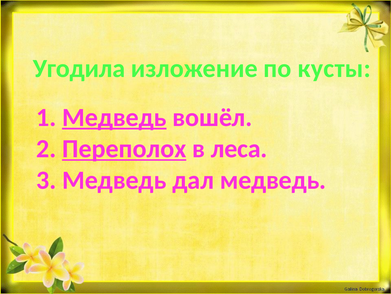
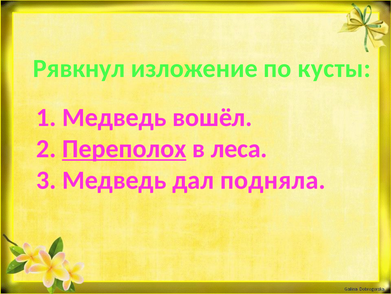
Угодила: Угодила -> Рявкнул
Медведь at (114, 117) underline: present -> none
дал медведь: медведь -> подняла
